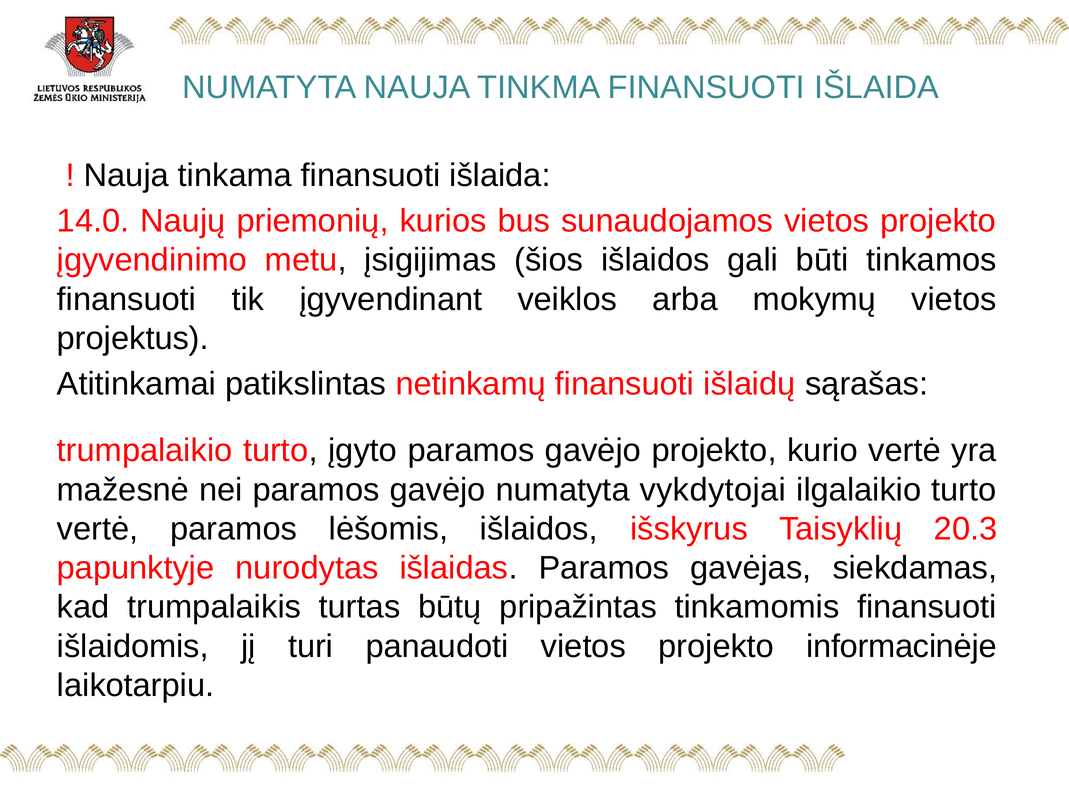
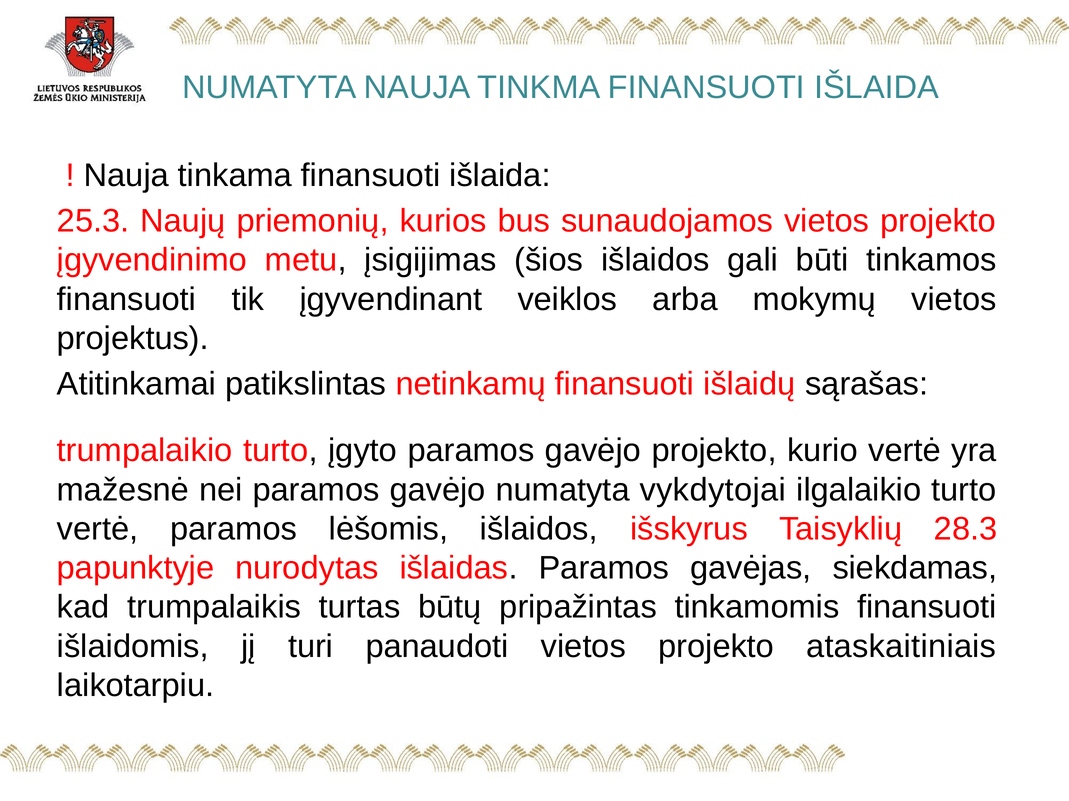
14.0: 14.0 -> 25.3
20.3: 20.3 -> 28.3
informacinėje: informacinėje -> ataskaitiniais
